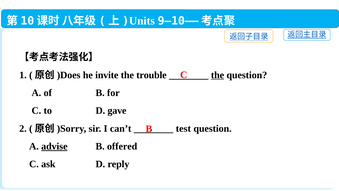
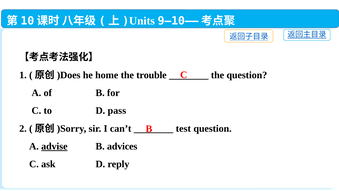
invite: invite -> home
the at (218, 75) underline: present -> none
gave: gave -> pass
offered: offered -> advices
